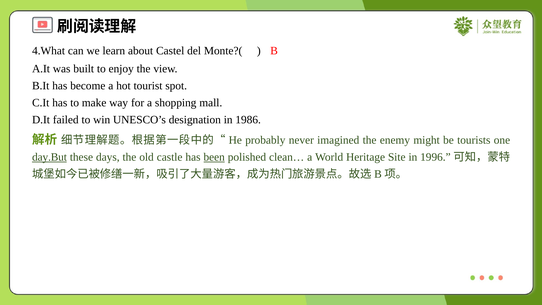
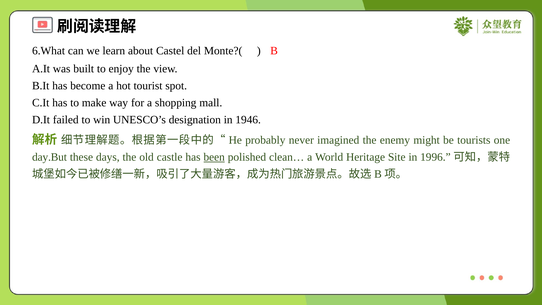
4.What: 4.What -> 6.What
1986: 1986 -> 1946
day.But underline: present -> none
